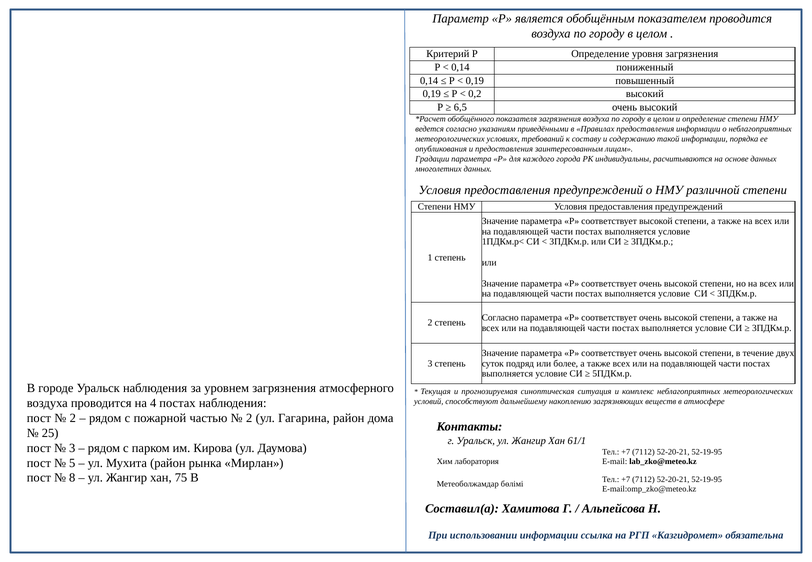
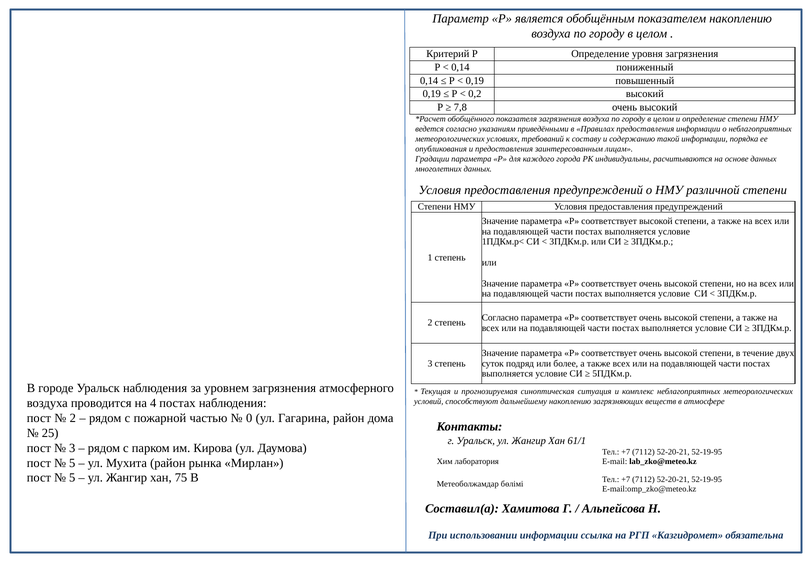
показателем проводится: проводится -> накоплению
6,5: 6,5 -> 7,8
2 at (249, 418): 2 -> 0
8 at (72, 478): 8 -> 5
